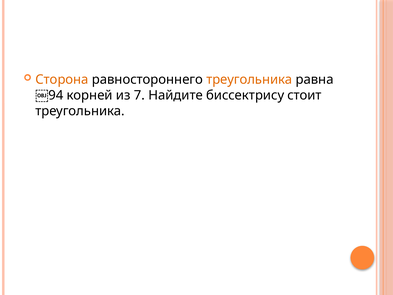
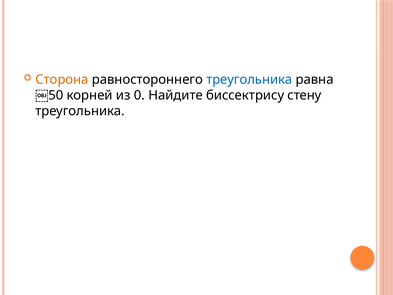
треугольника at (249, 79) colour: orange -> blue
￼94: ￼94 -> ￼50
7: 7 -> 0
стоит: стоит -> стену
